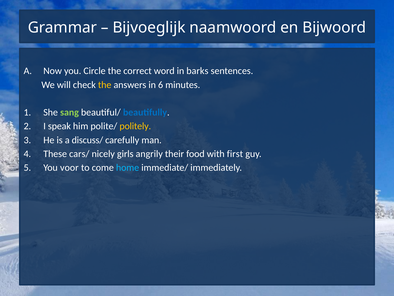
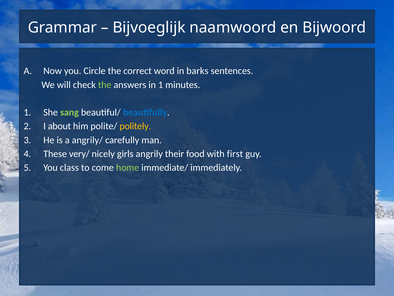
the at (105, 85) colour: yellow -> light green
in 6: 6 -> 1
speak: speak -> about
discuss/: discuss/ -> angrily/
cars/: cars/ -> very/
voor: voor -> class
home colour: light blue -> light green
